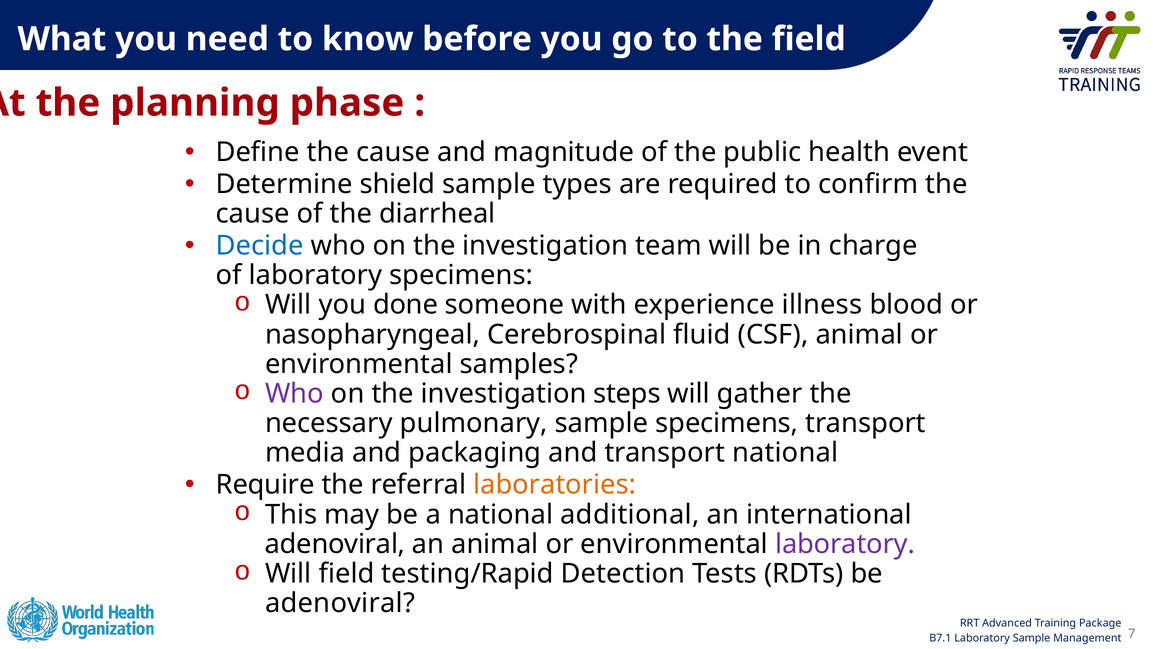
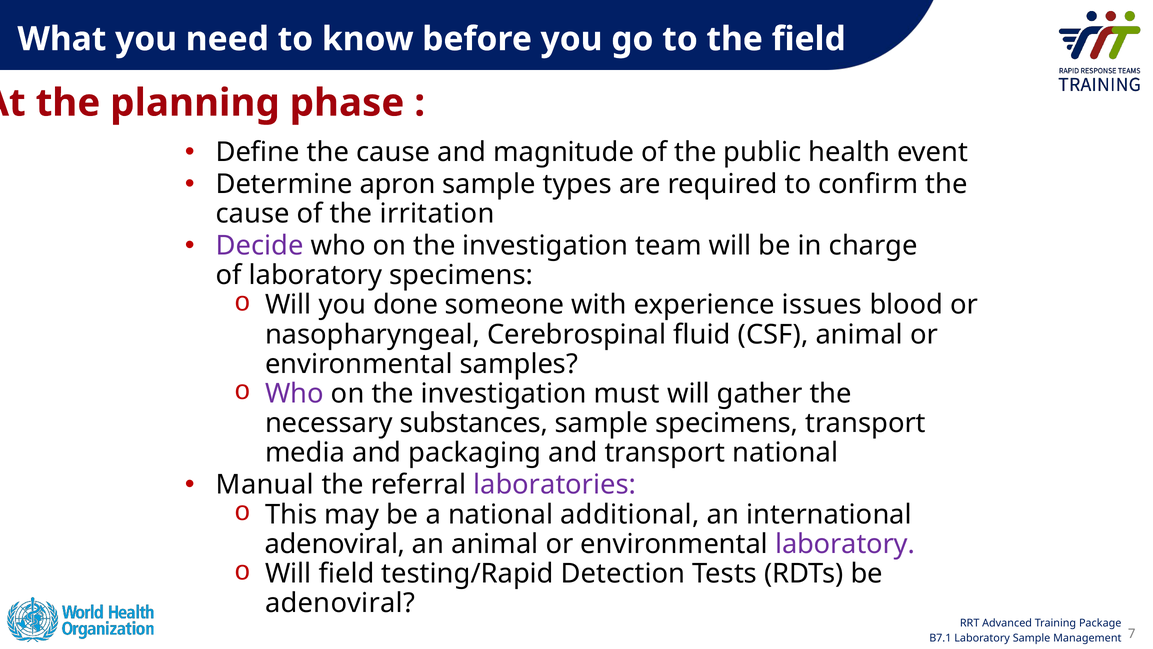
shield: shield -> apron
diarrheal: diarrheal -> irritation
Decide colour: blue -> purple
illness: illness -> issues
steps: steps -> must
pulmonary: pulmonary -> substances
Require: Require -> Manual
laboratories colour: orange -> purple
